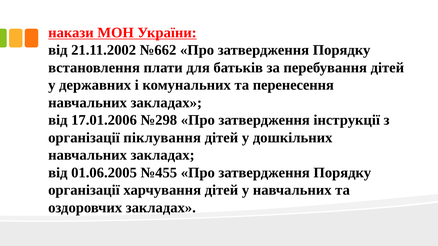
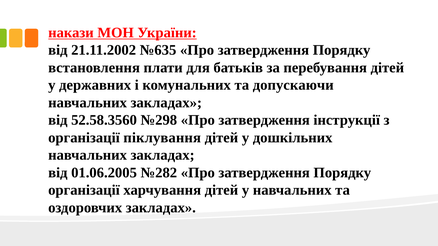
№662: №662 -> №635
перенесення: перенесення -> допускаючи
17.01.2006: 17.01.2006 -> 52.58.3560
№455: №455 -> №282
